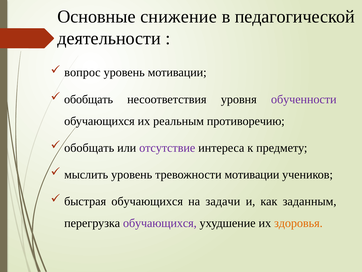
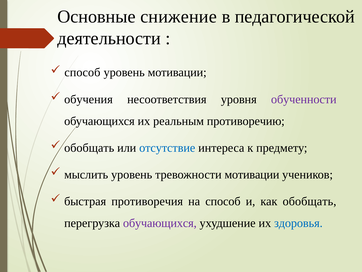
вопрос at (82, 72): вопрос -> способ
обобщать at (89, 99): обобщать -> обучения
отсутствие colour: purple -> blue
быстрая обучающихся: обучающихся -> противоречия
на задачи: задачи -> способ
как заданным: заданным -> обобщать
здоровья colour: orange -> blue
